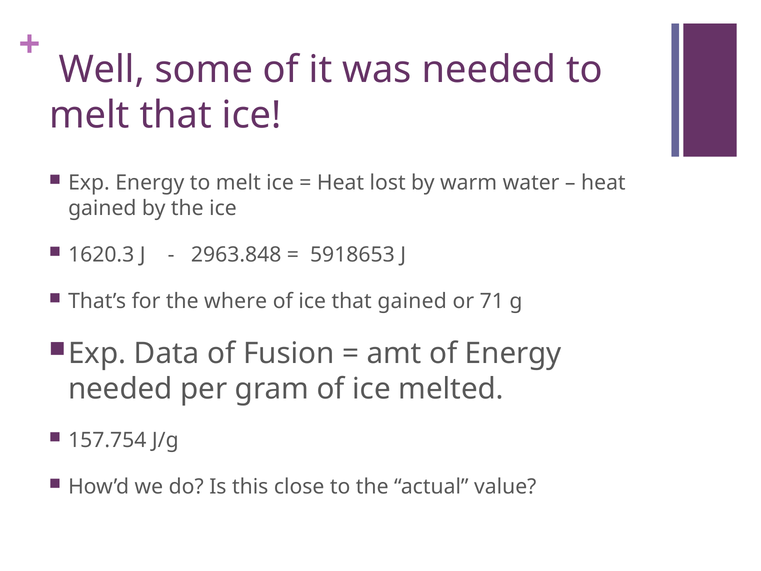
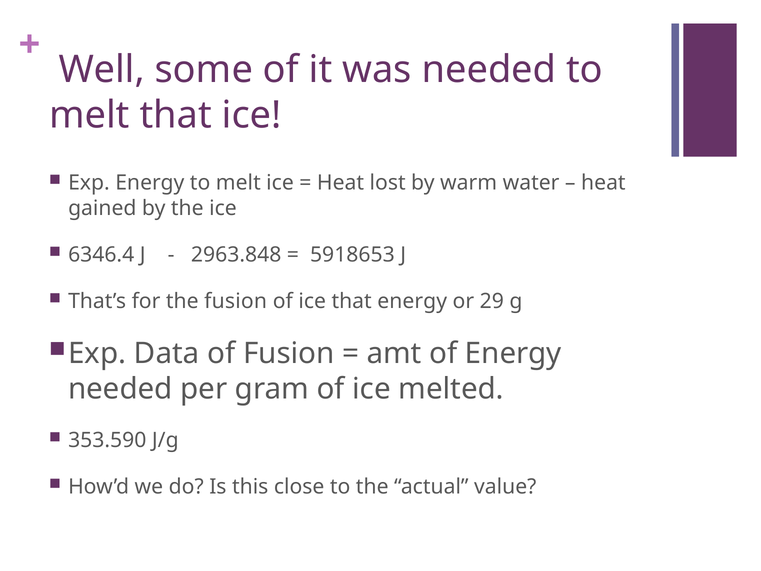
1620.3: 1620.3 -> 6346.4
the where: where -> fusion
that gained: gained -> energy
71: 71 -> 29
157.754: 157.754 -> 353.590
